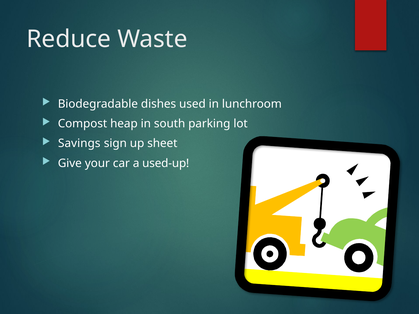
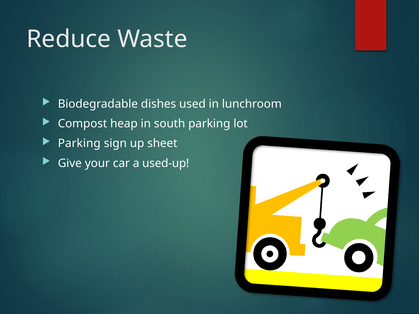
Savings at (79, 144): Savings -> Parking
